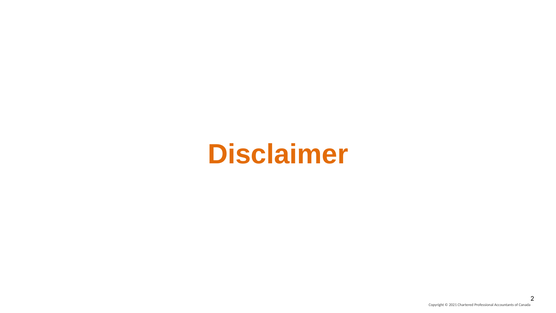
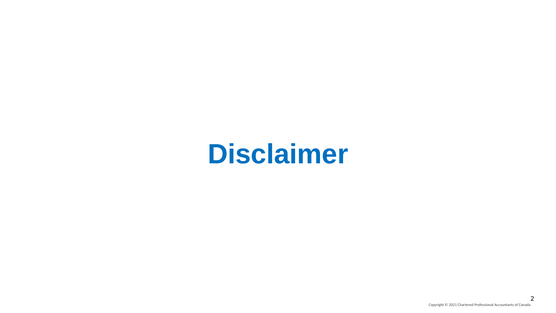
Disclaimer colour: orange -> blue
